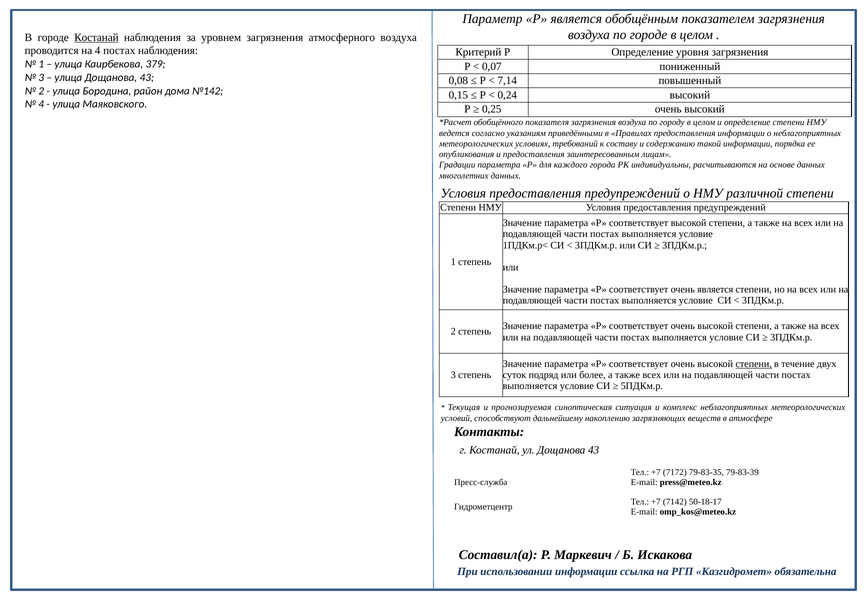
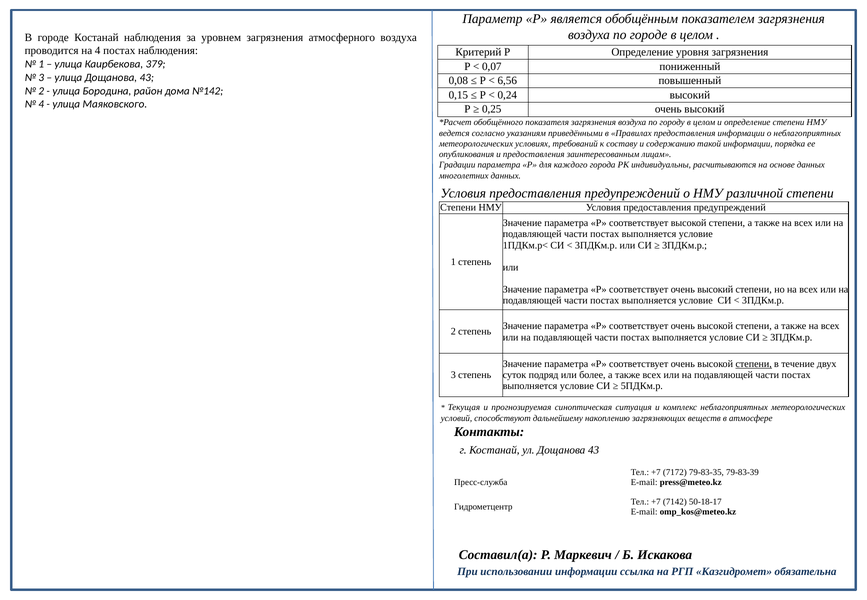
Костанай at (96, 37) underline: present -> none
7,14: 7,14 -> 6,56
соответствует очень является: является -> высокий
